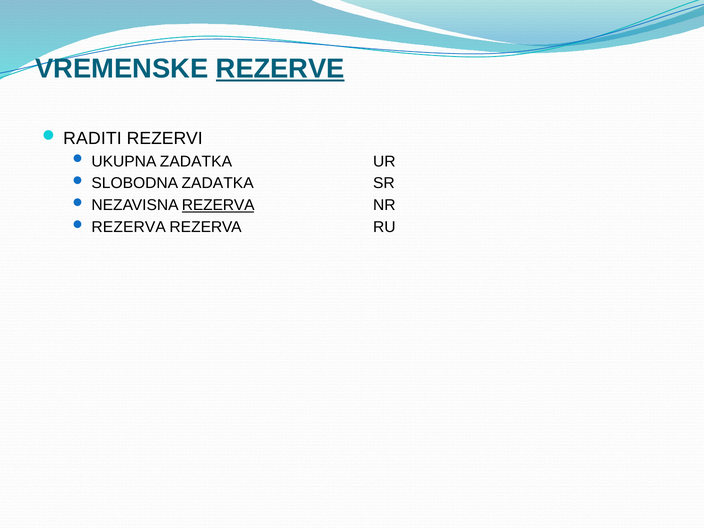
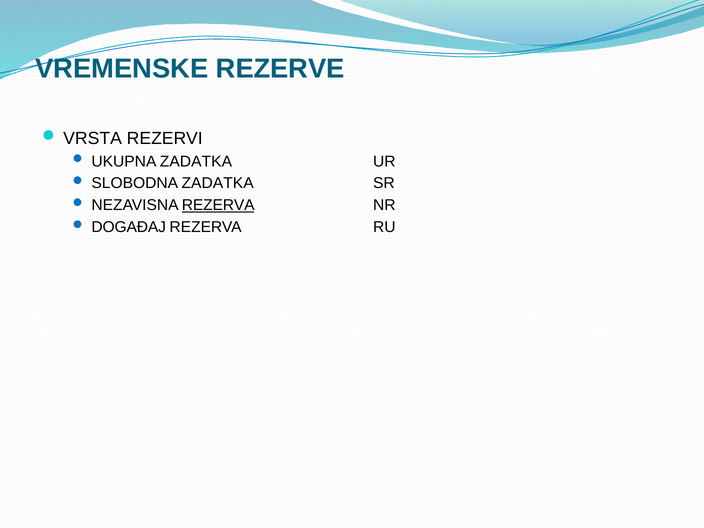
REZERVE underline: present -> none
RADITI: RADITI -> VRSTA
REZERVA at (129, 227): REZERVA -> DOGAĐAJ
